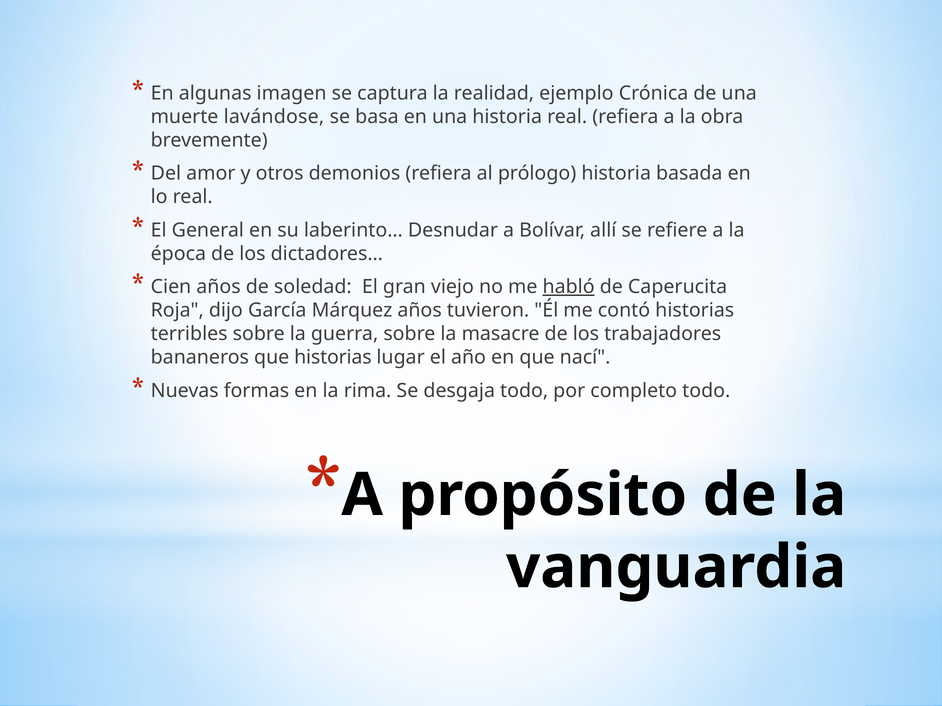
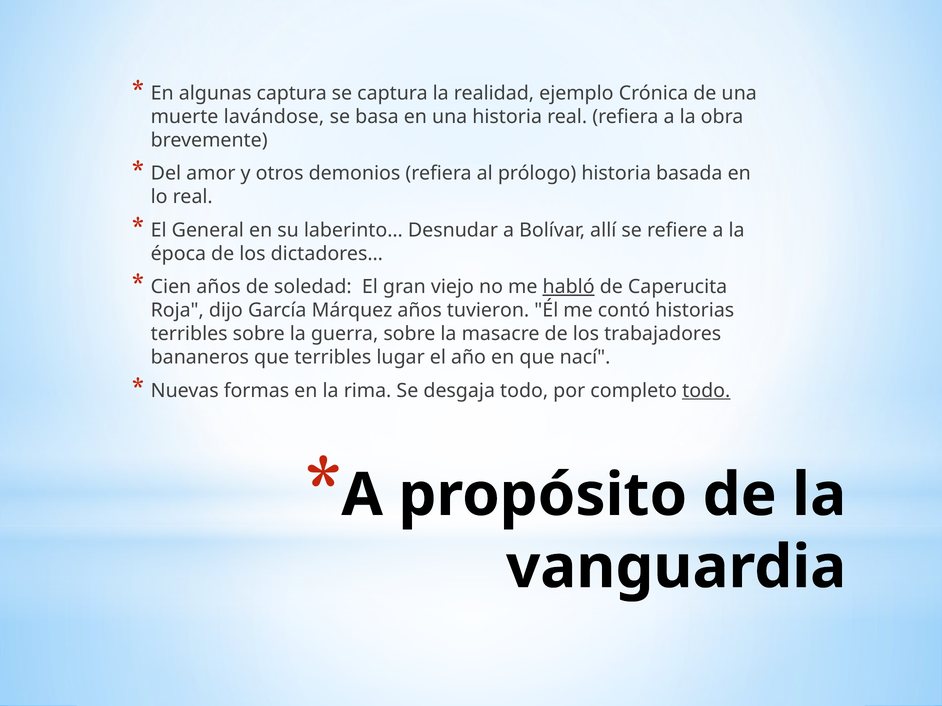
algunas imagen: imagen -> captura
que historias: historias -> terribles
todo at (706, 391) underline: none -> present
